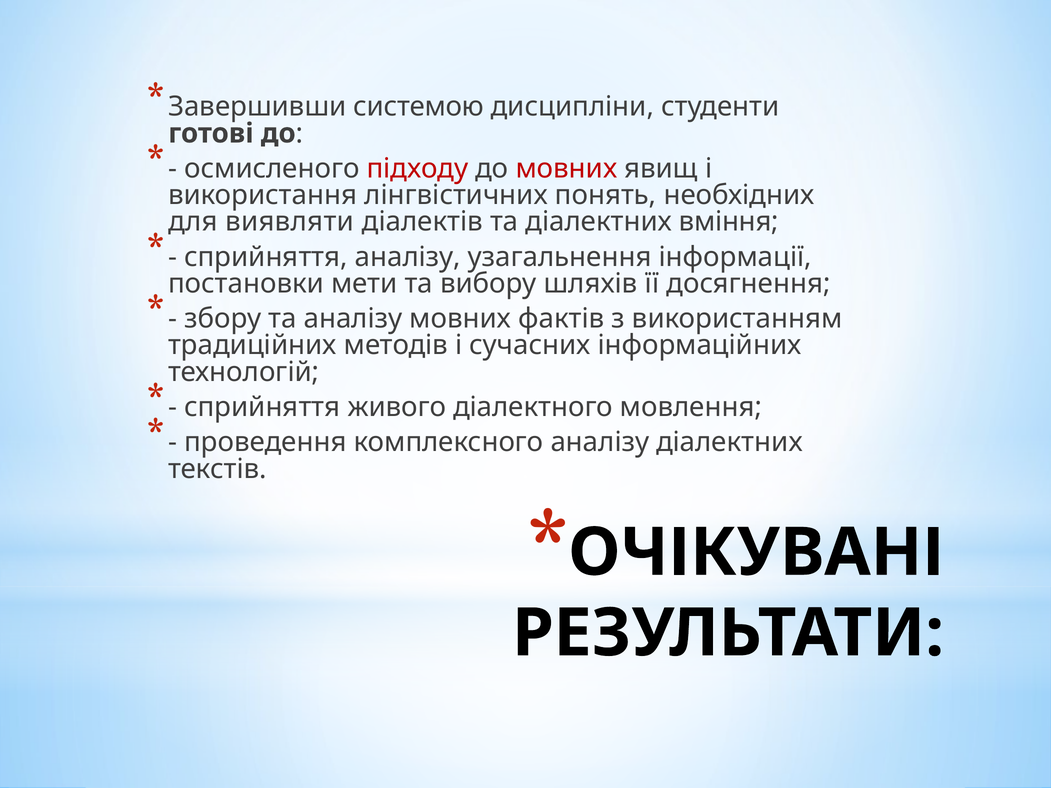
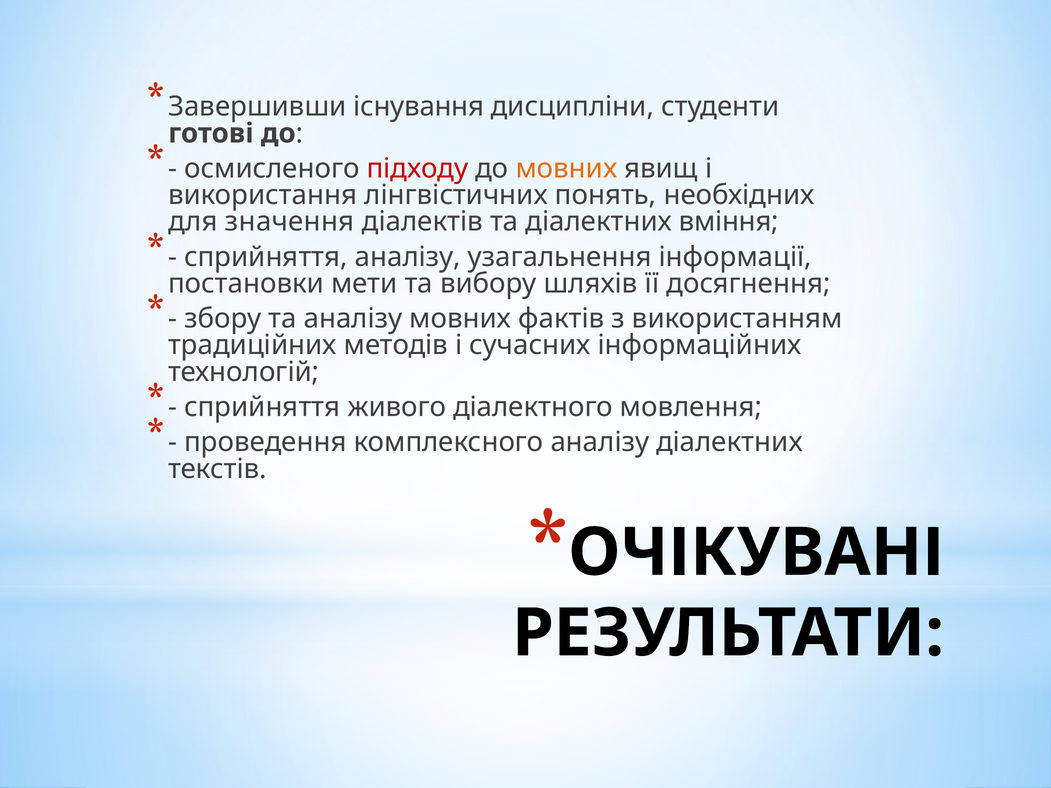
системою: системою -> існування
мовних at (566, 169) colour: red -> orange
виявляти: виявляти -> значення
